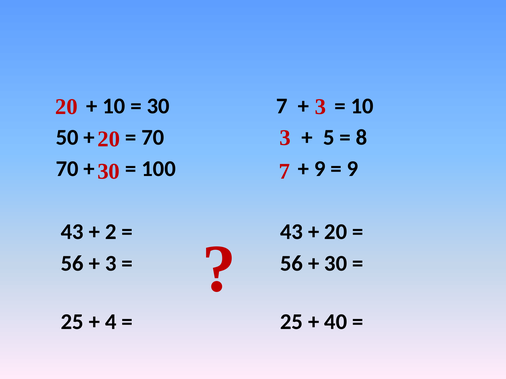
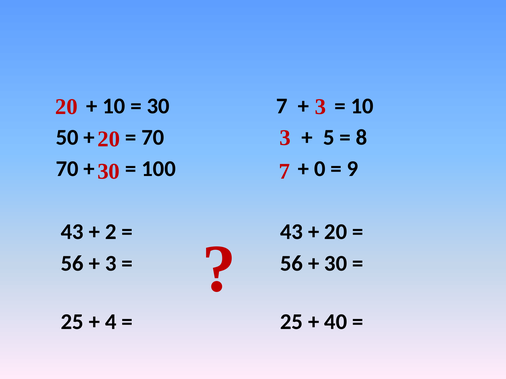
9 at (320, 169): 9 -> 0
